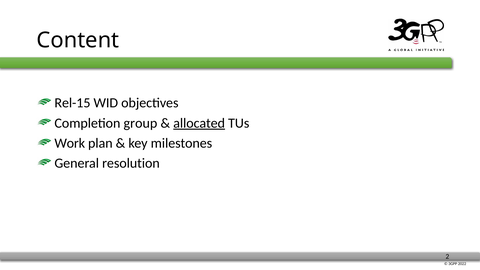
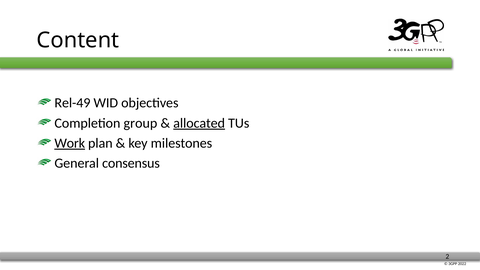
Rel-15: Rel-15 -> Rel-49
Work underline: none -> present
resolution: resolution -> consensus
